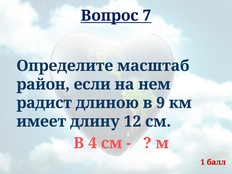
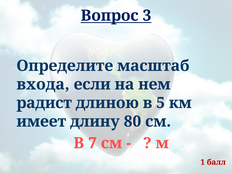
7: 7 -> 3
район: район -> входа
9: 9 -> 5
12: 12 -> 80
4: 4 -> 7
